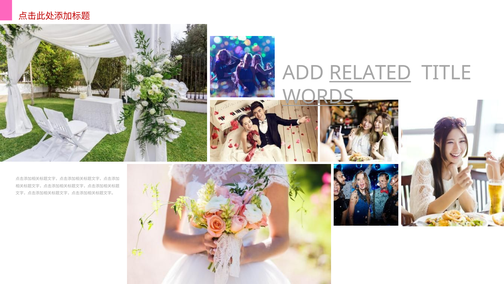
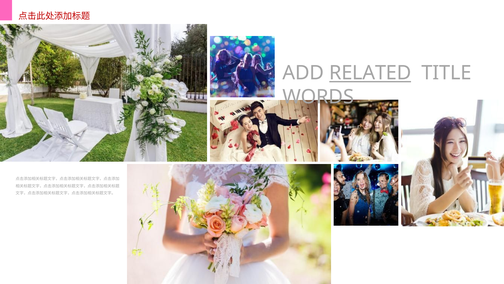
WORDS underline: present -> none
